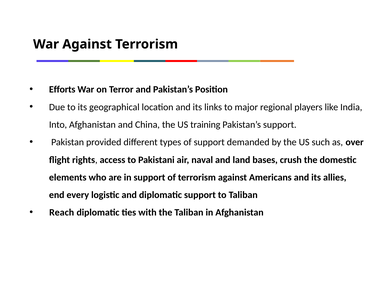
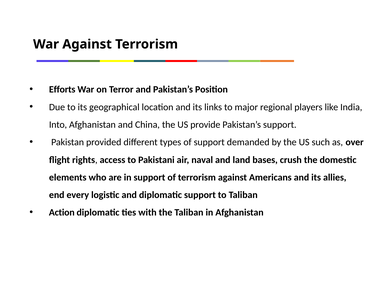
training: training -> provide
Reach: Reach -> Action
